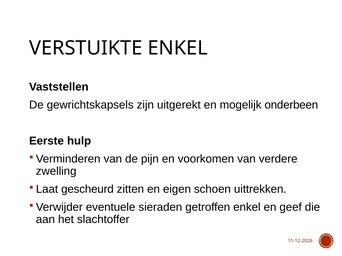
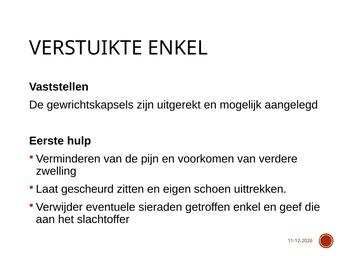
onderbeen: onderbeen -> aangelegd
